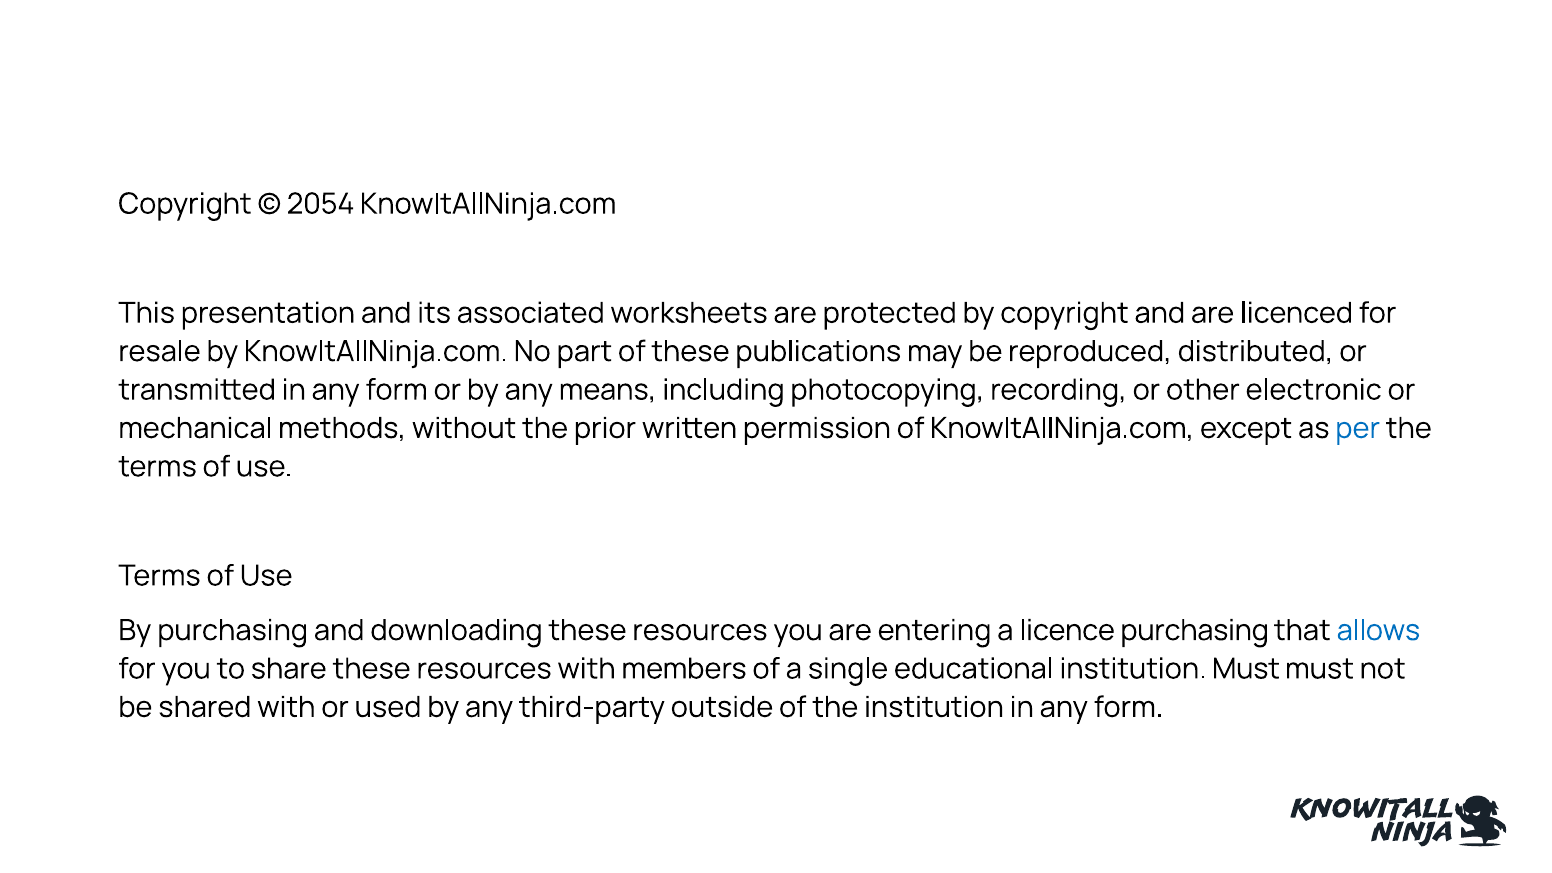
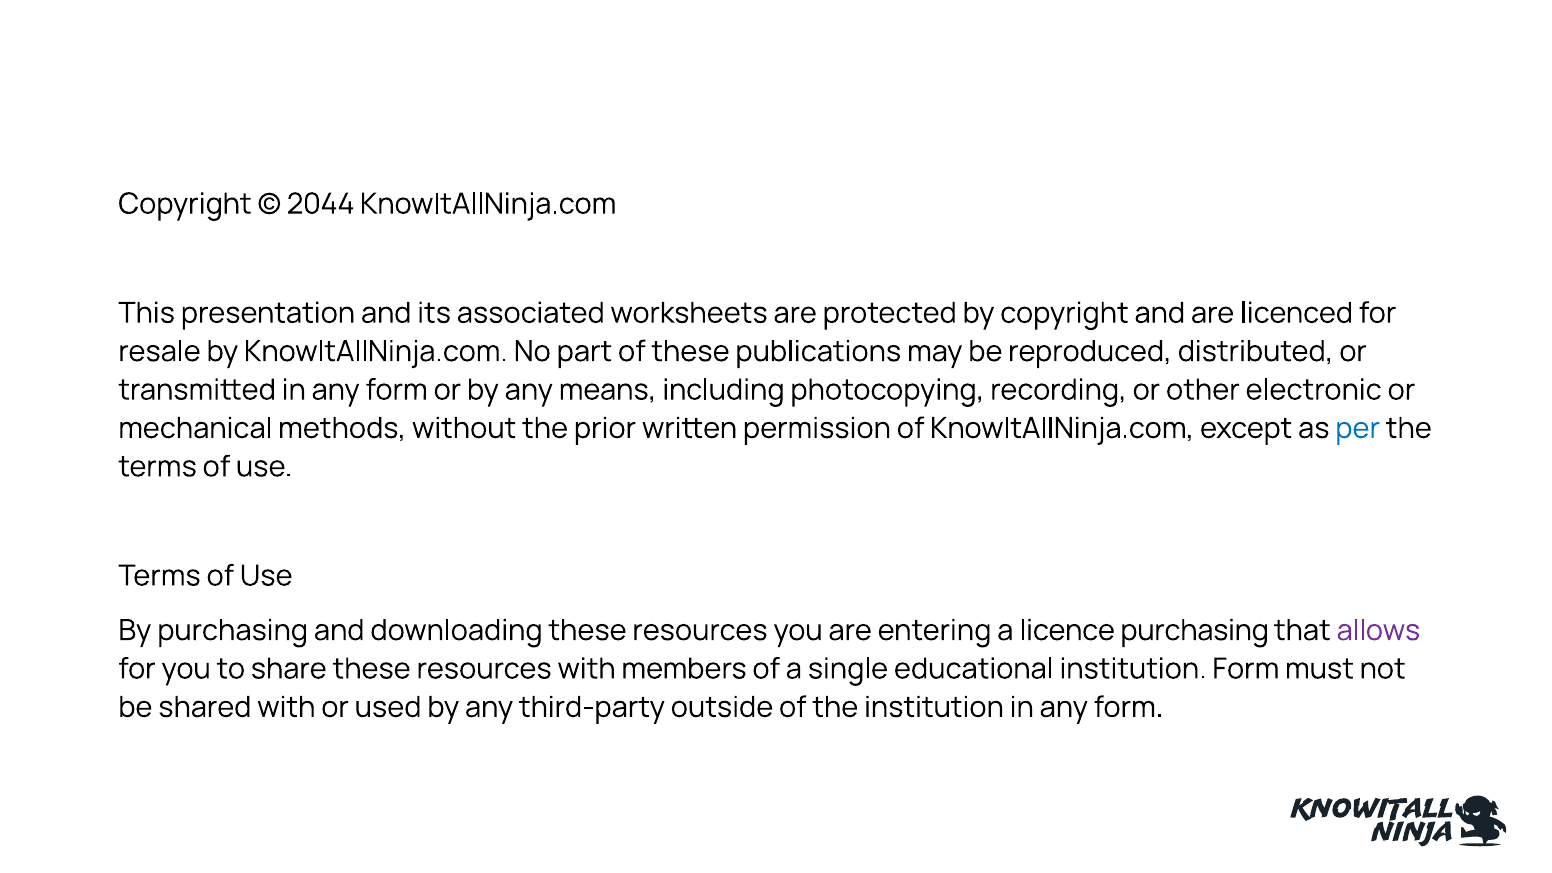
2054: 2054 -> 2044
allows colour: blue -> purple
institution Must: Must -> Form
